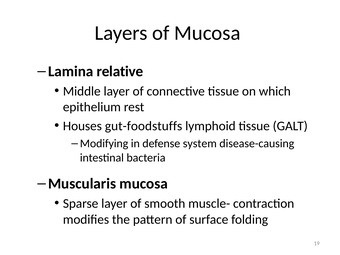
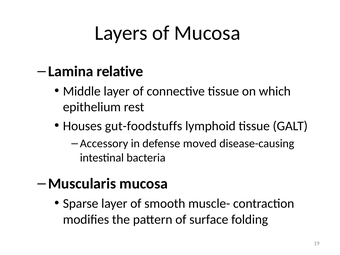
Modifying: Modifying -> Accessory
system: system -> moved
